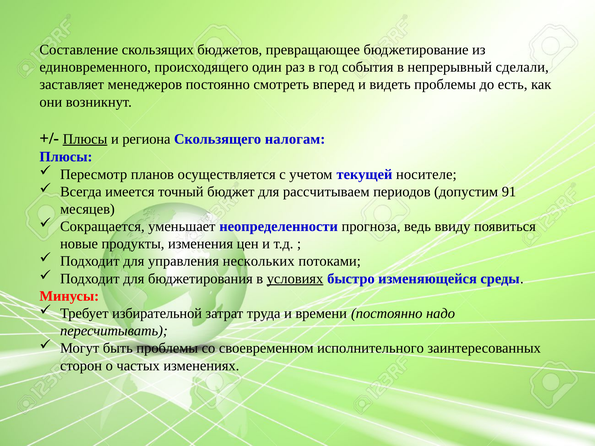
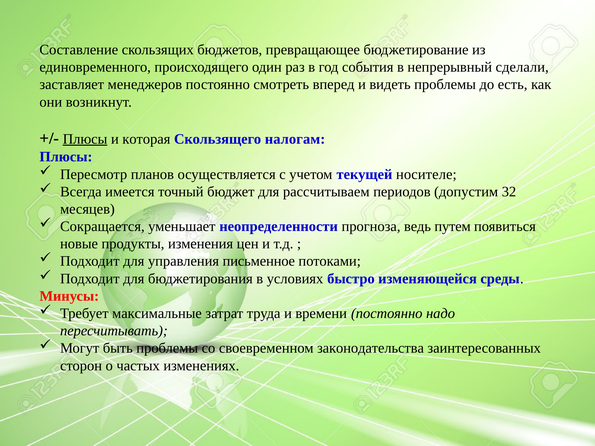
региона: региона -> которая
91: 91 -> 32
ввиду: ввиду -> путем
нескольких: нескольких -> письменное
условиях underline: present -> none
избирательной: избирательной -> максимальные
исполнительного: исполнительного -> законодательства
